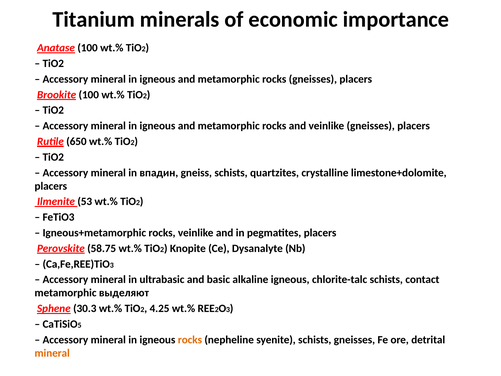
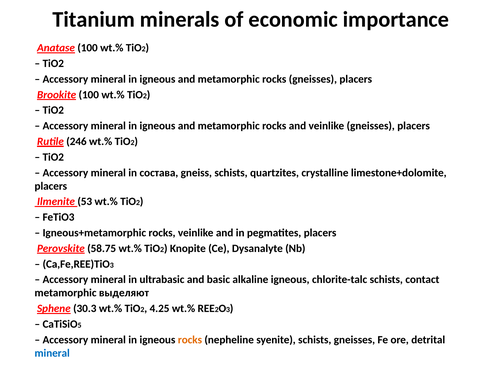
650: 650 -> 246
впадин: впадин -> состава
mineral at (52, 353) colour: orange -> blue
